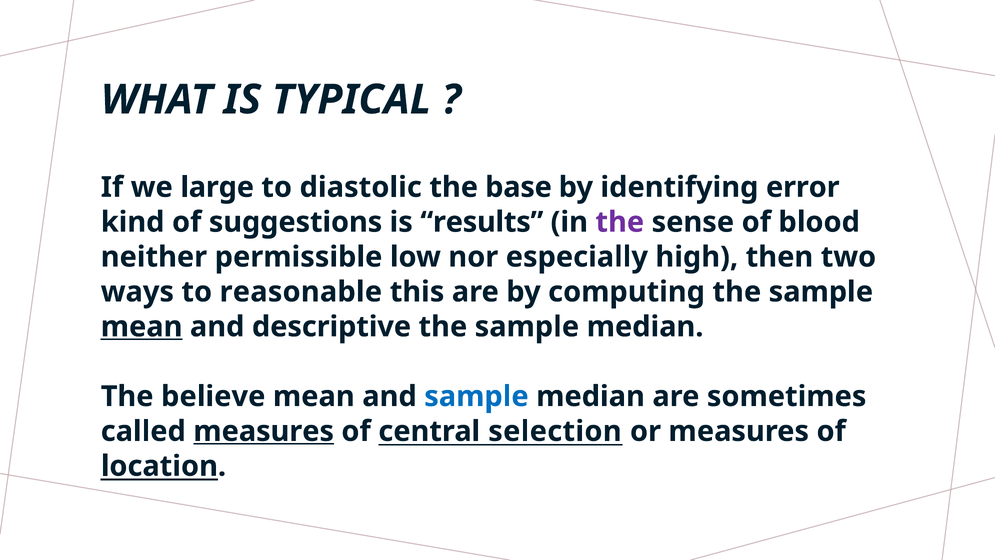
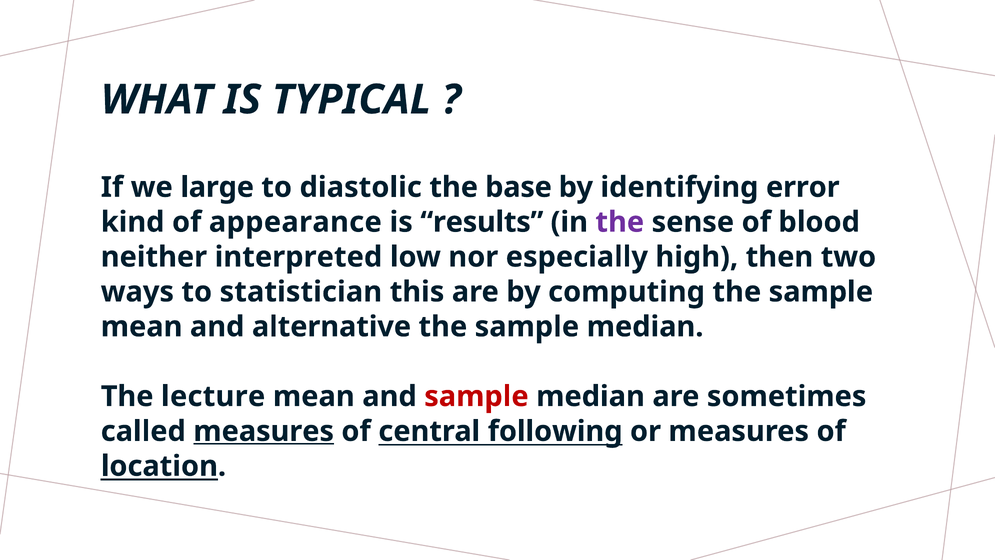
suggestions: suggestions -> appearance
permissible: permissible -> interpreted
reasonable: reasonable -> statistician
mean at (142, 327) underline: present -> none
descriptive: descriptive -> alternative
believe: believe -> lecture
sample at (476, 396) colour: blue -> red
selection: selection -> following
